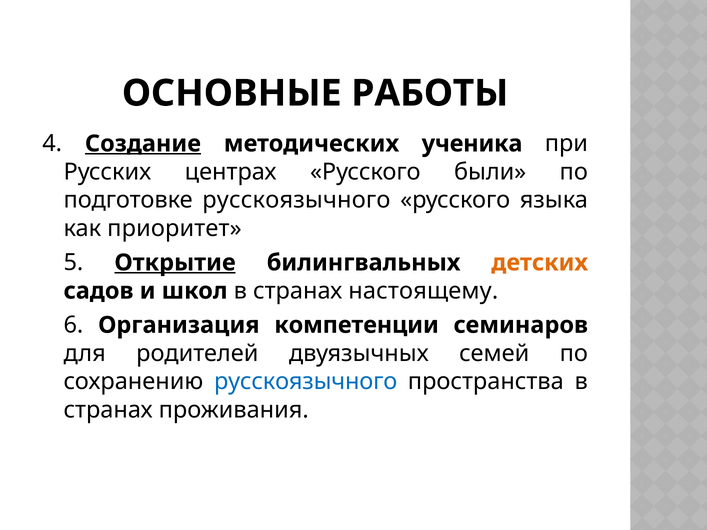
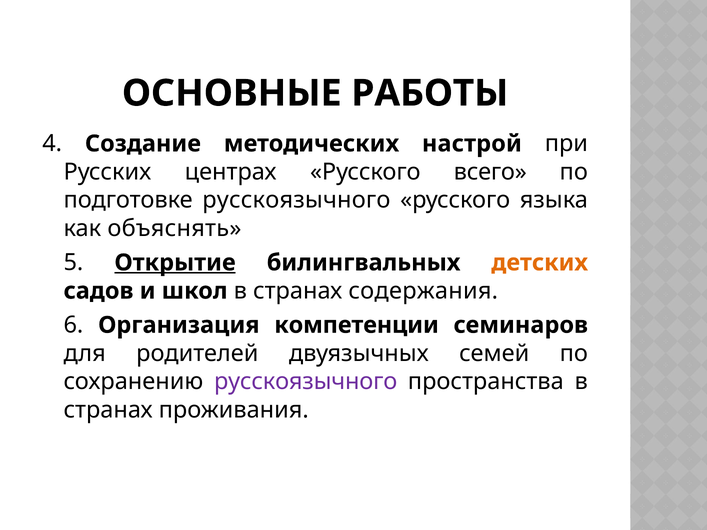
Создание underline: present -> none
ученика: ученика -> настрой
были: были -> всего
приоритет: приоритет -> объяснять
настоящему: настоящему -> содержания
русскоязычного at (306, 382) colour: blue -> purple
